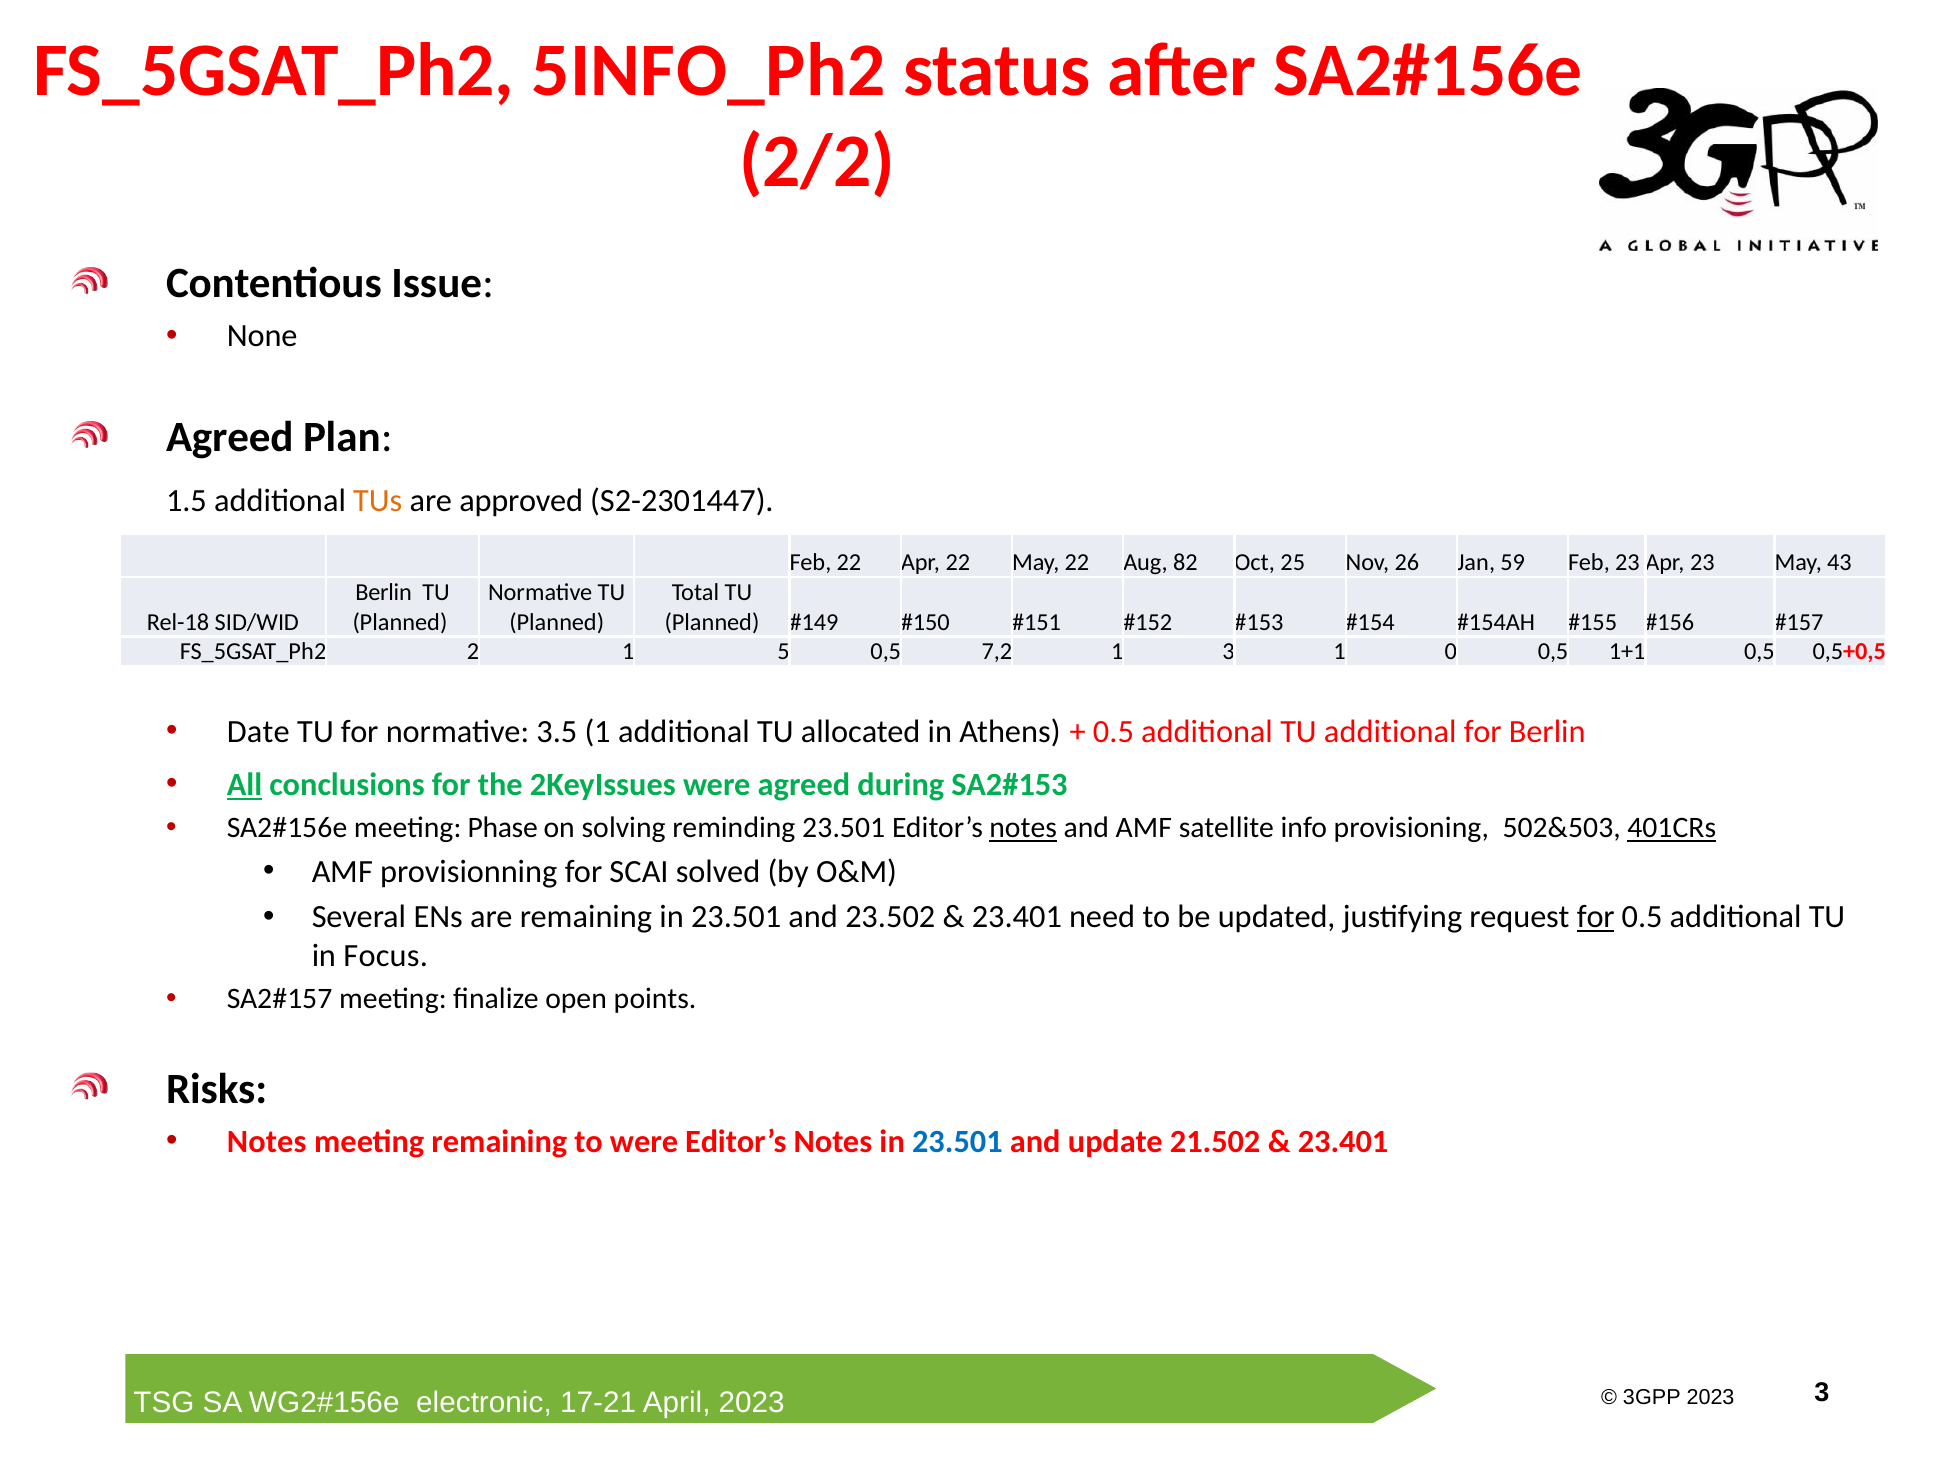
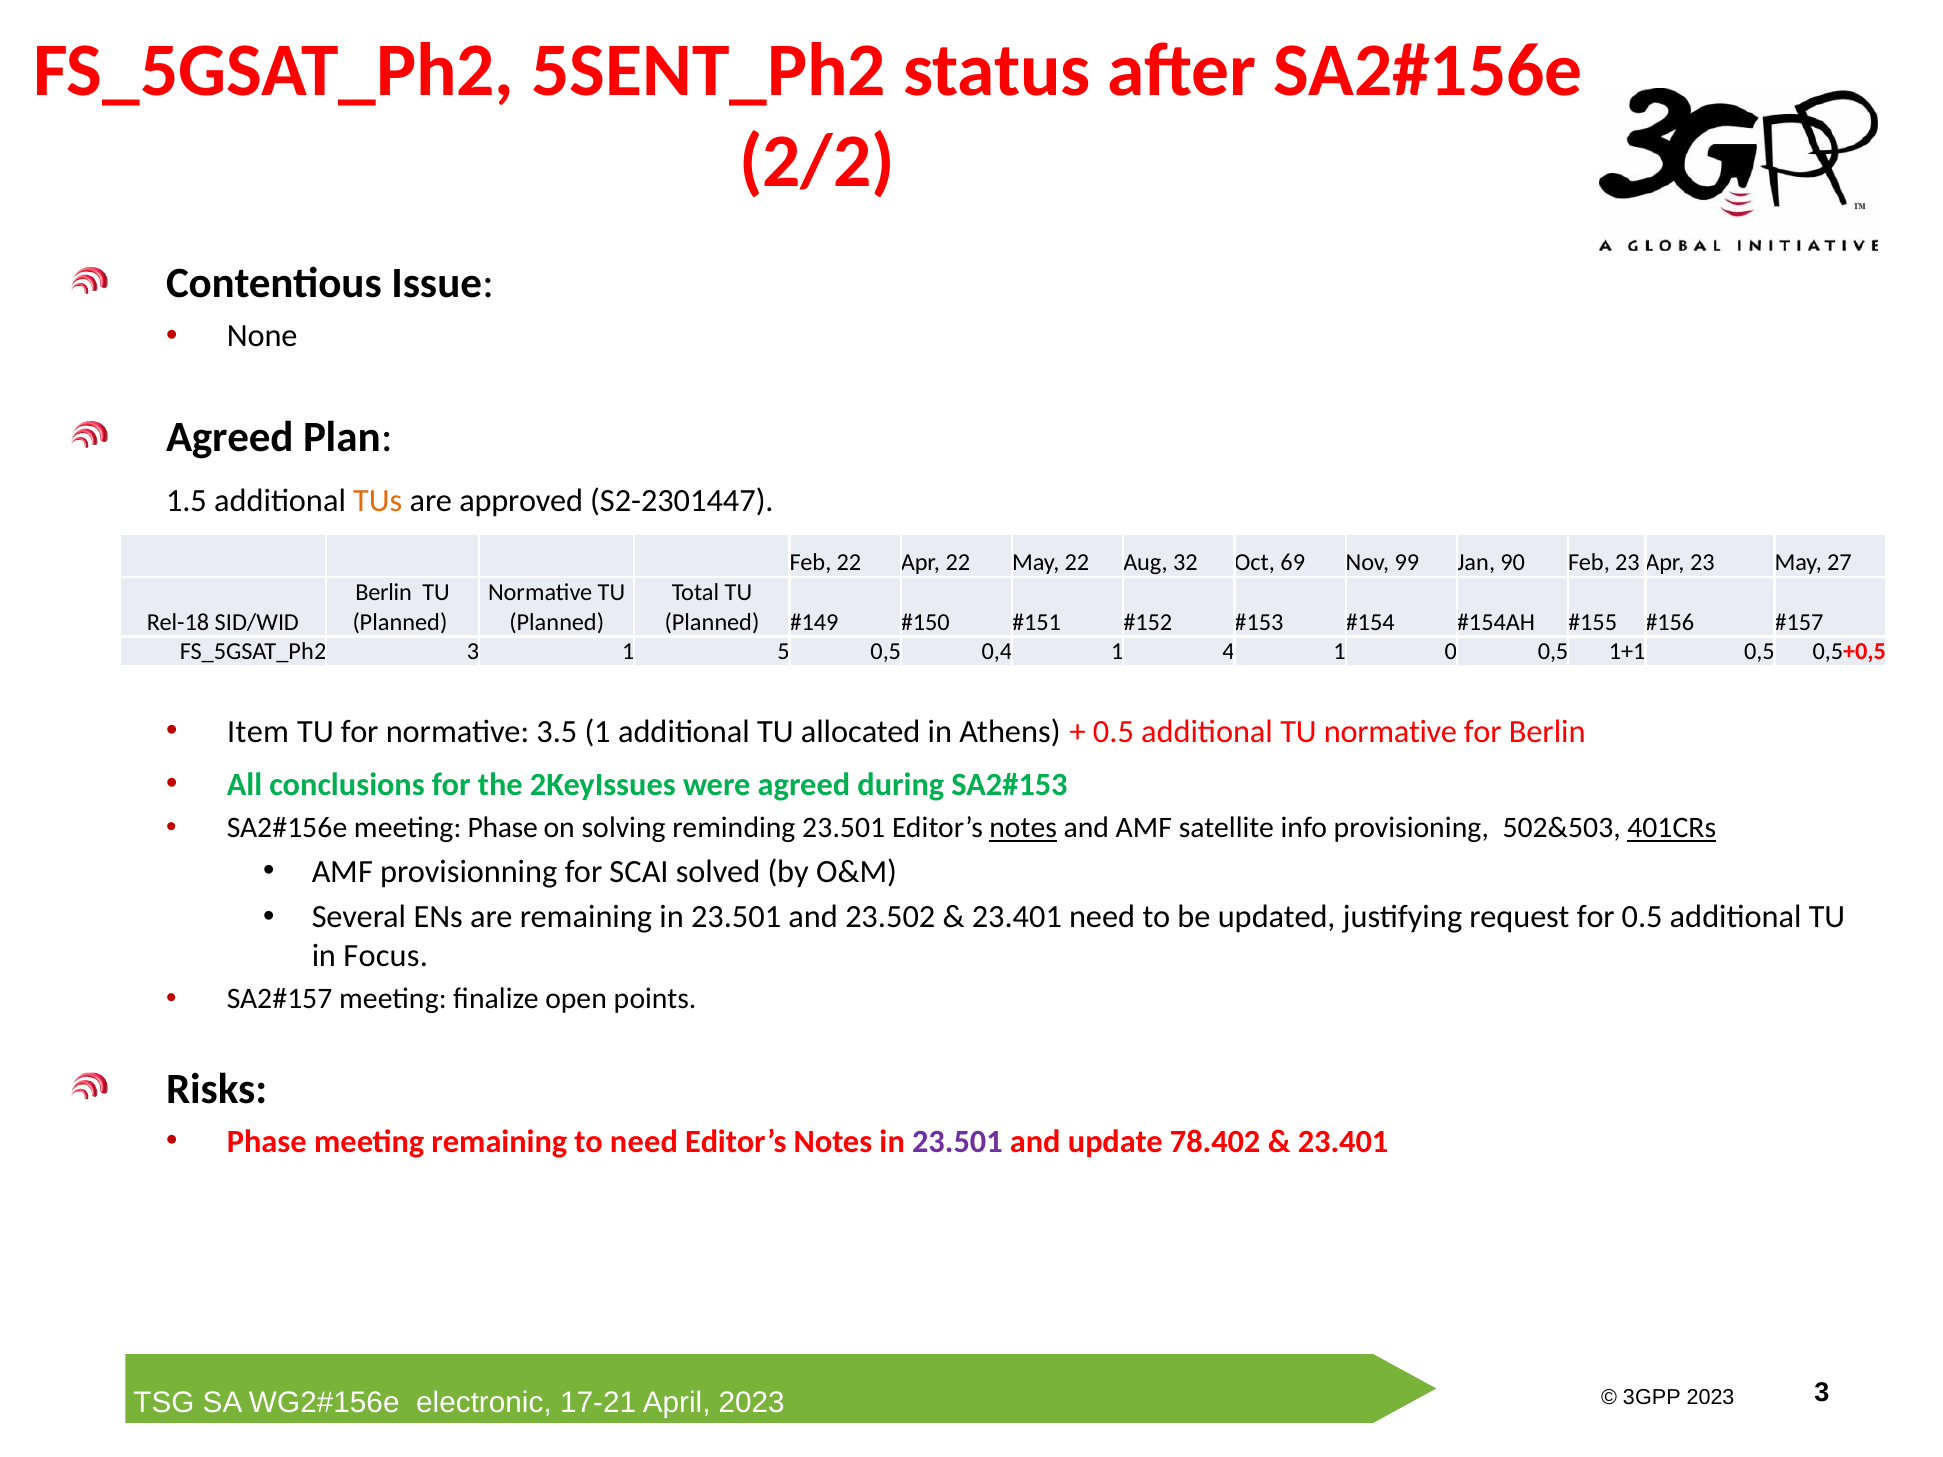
5INFO_Ph2: 5INFO_Ph2 -> 5SENT_Ph2
82: 82 -> 32
25: 25 -> 69
26: 26 -> 99
59: 59 -> 90
43: 43 -> 27
FS_5GSAT_Ph2 2: 2 -> 3
7,2: 7,2 -> 0,4
1 3: 3 -> 4
Date: Date -> Item
TU additional: additional -> normative
All underline: present -> none
for at (1596, 917) underline: present -> none
Notes at (267, 1142): Notes -> Phase
to were: were -> need
23.501 at (957, 1142) colour: blue -> purple
21.502: 21.502 -> 78.402
